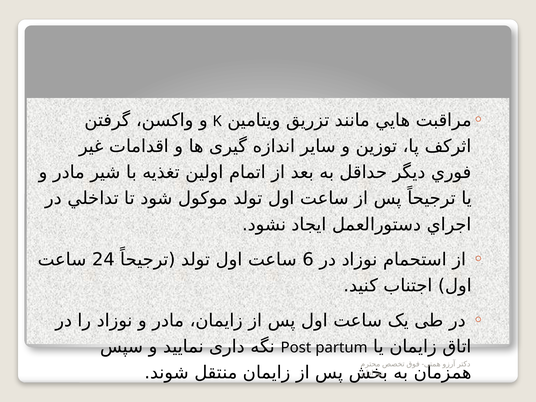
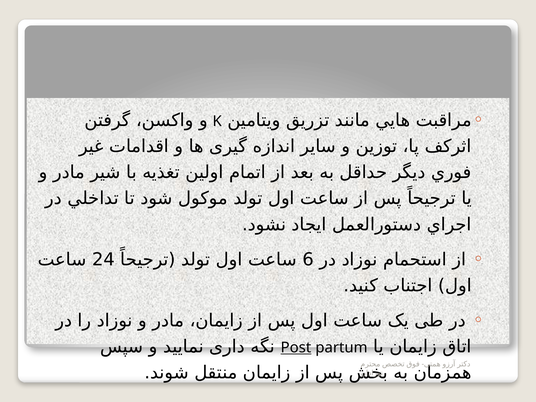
Post underline: none -> present
